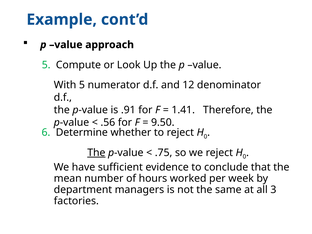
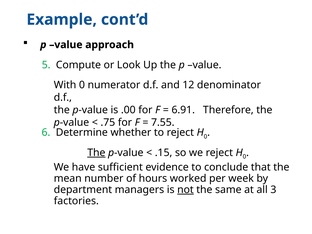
With 5: 5 -> 0
.91: .91 -> .00
1.41: 1.41 -> 6.91
.56: .56 -> .75
9.50: 9.50 -> 7.55
.75: .75 -> .15
not underline: none -> present
